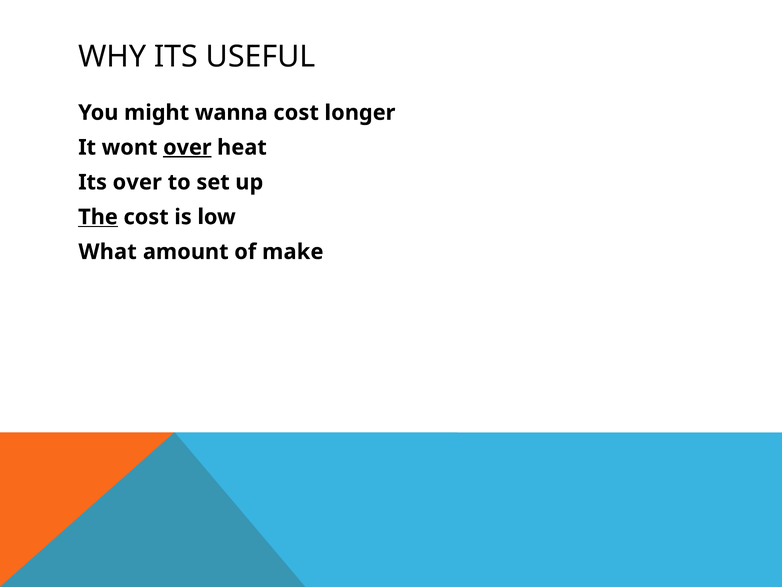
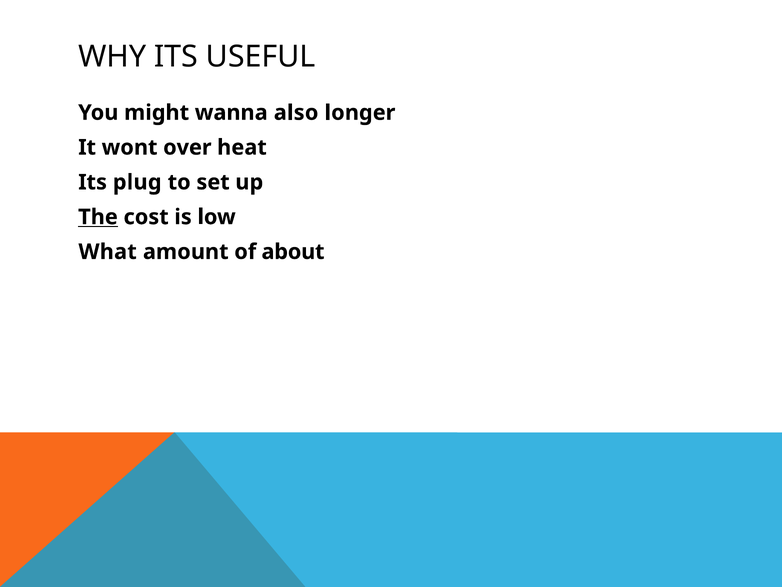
wanna cost: cost -> also
over at (187, 147) underline: present -> none
Its over: over -> plug
make: make -> about
